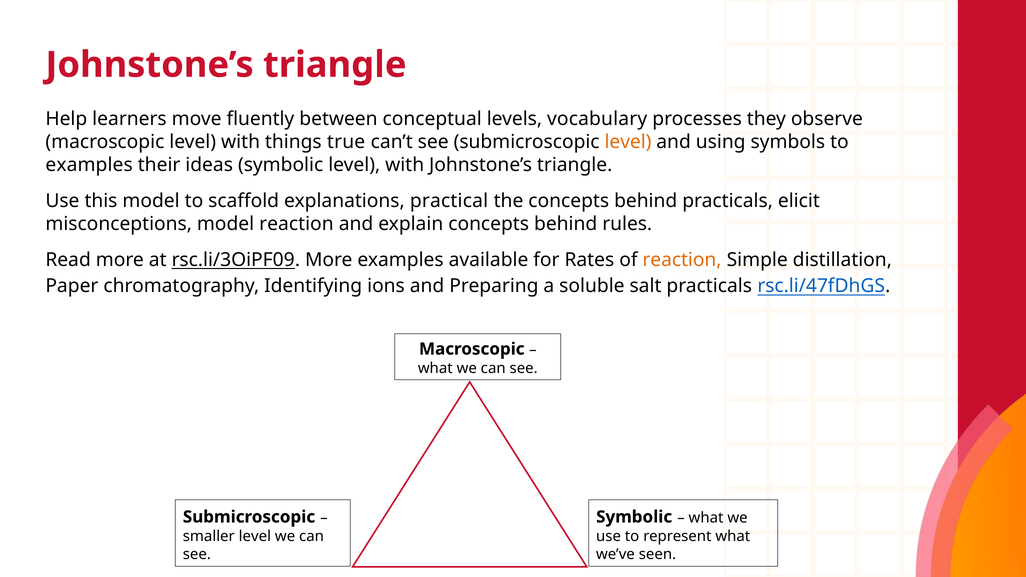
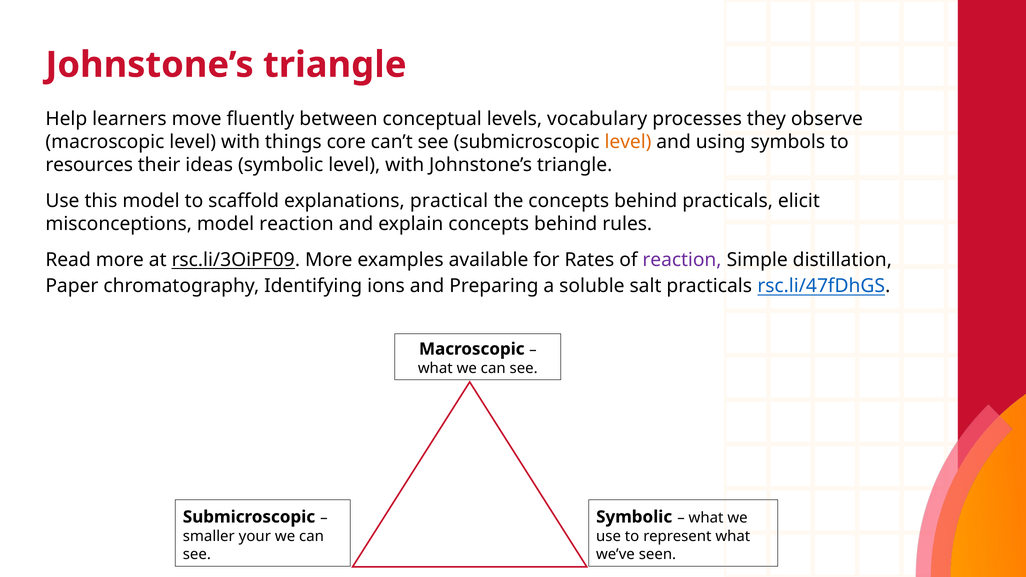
true: true -> core
examples at (89, 165): examples -> resources
reaction at (682, 260) colour: orange -> purple
smaller level: level -> your
